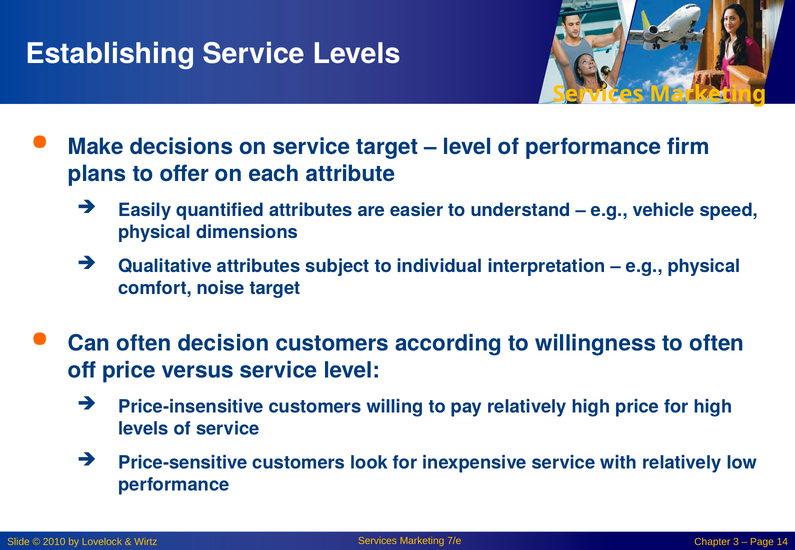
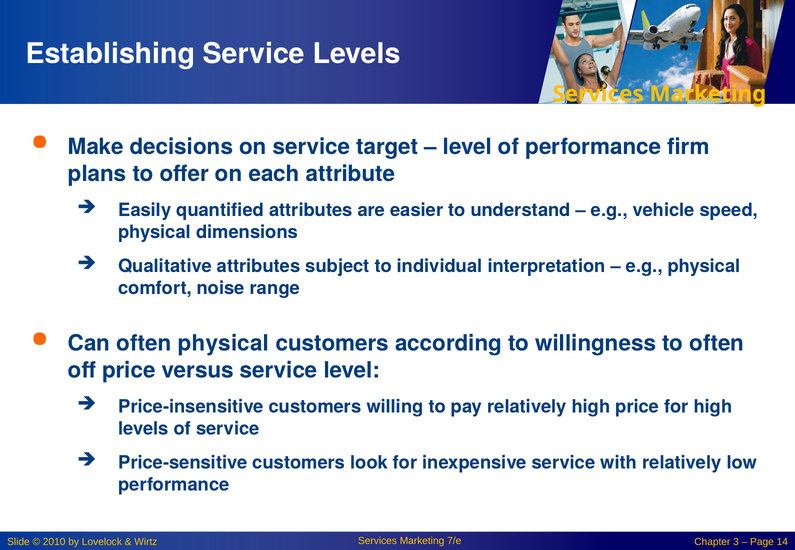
noise target: target -> range
often decision: decision -> physical
